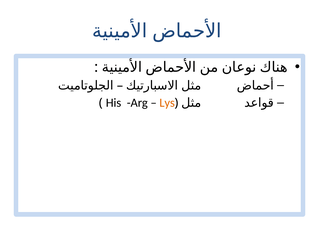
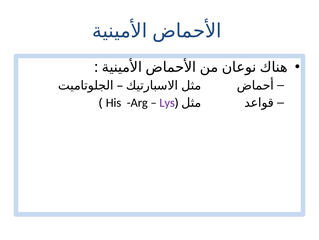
Lys colour: orange -> purple
